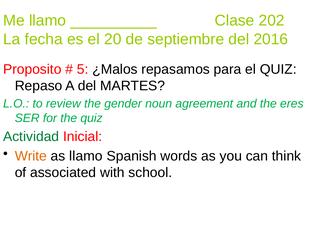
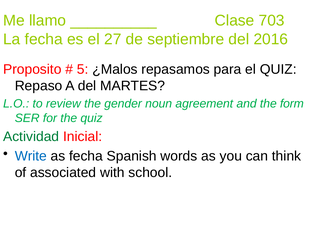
202: 202 -> 703
20: 20 -> 27
eres: eres -> form
Write colour: orange -> blue
as llamo: llamo -> fecha
